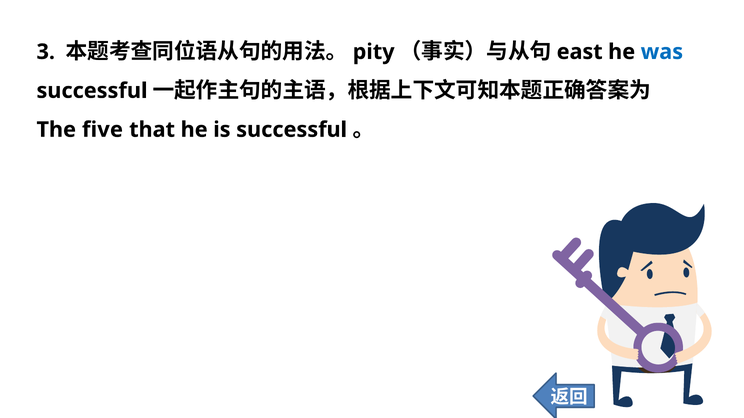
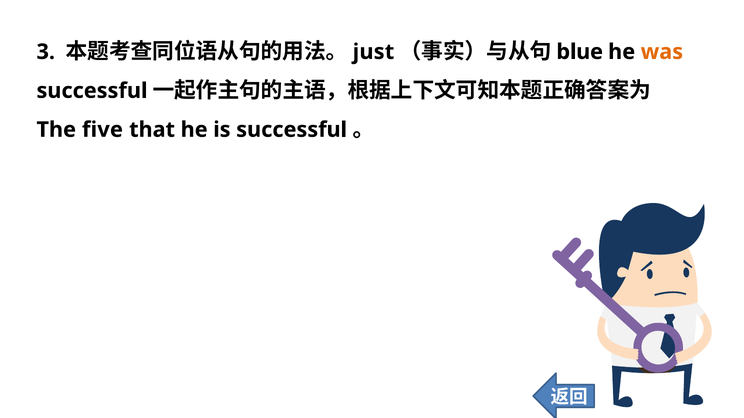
pity: pity -> just
east: east -> blue
was colour: blue -> orange
